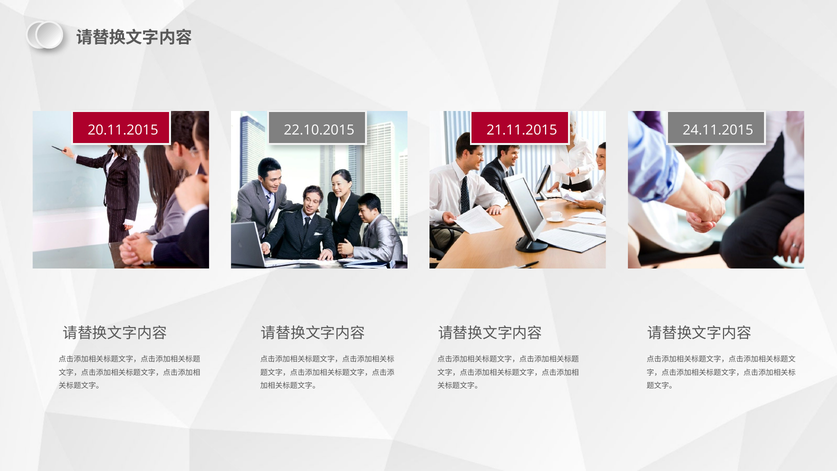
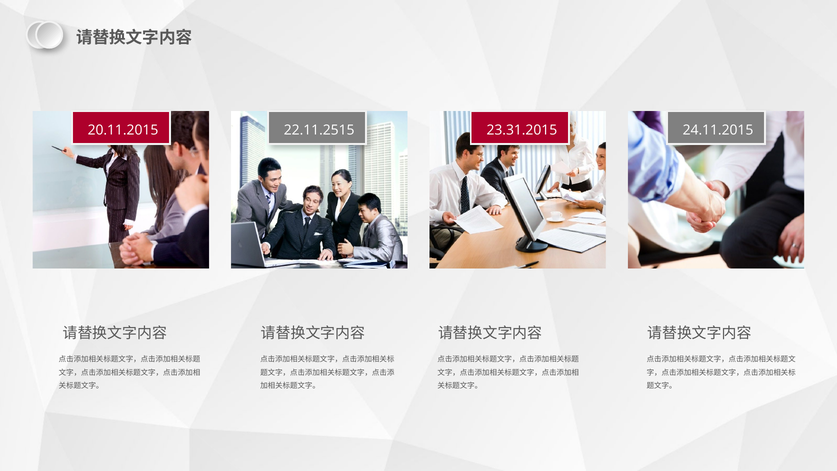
22.10.2015: 22.10.2015 -> 22.11.2515
21.11.2015: 21.11.2015 -> 23.31.2015
